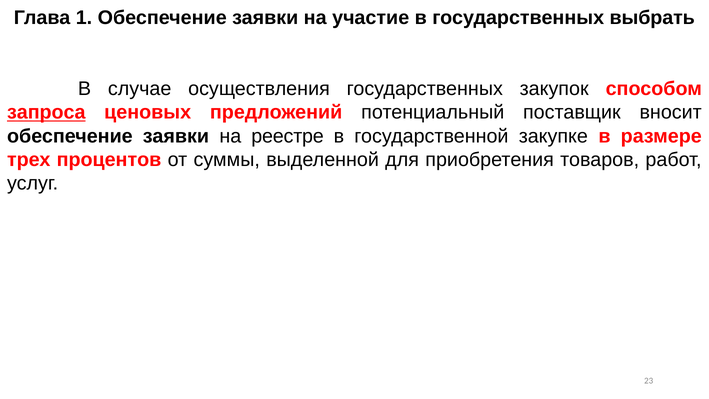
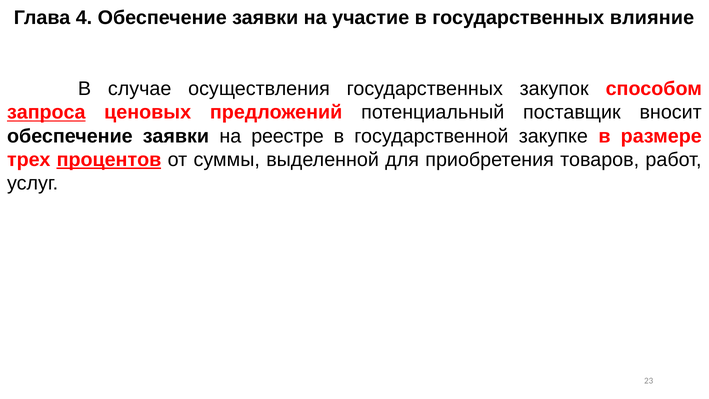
1: 1 -> 4
выбрать: выбрать -> влияние
процентов underline: none -> present
